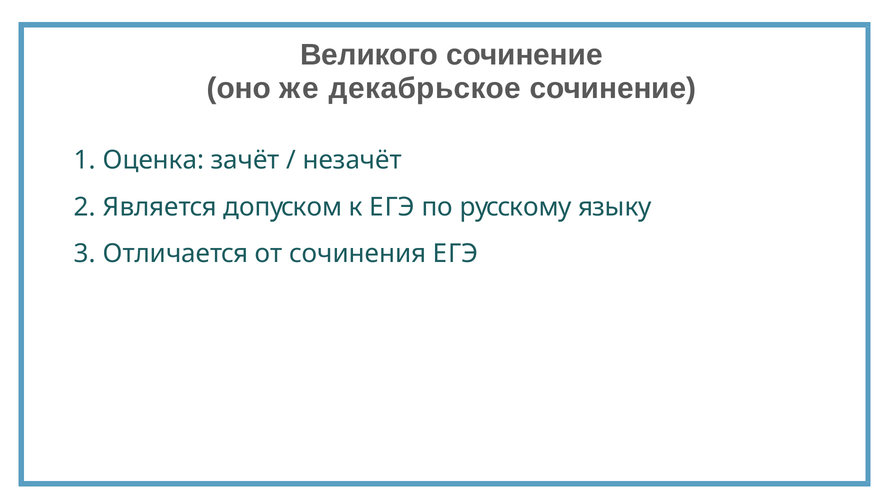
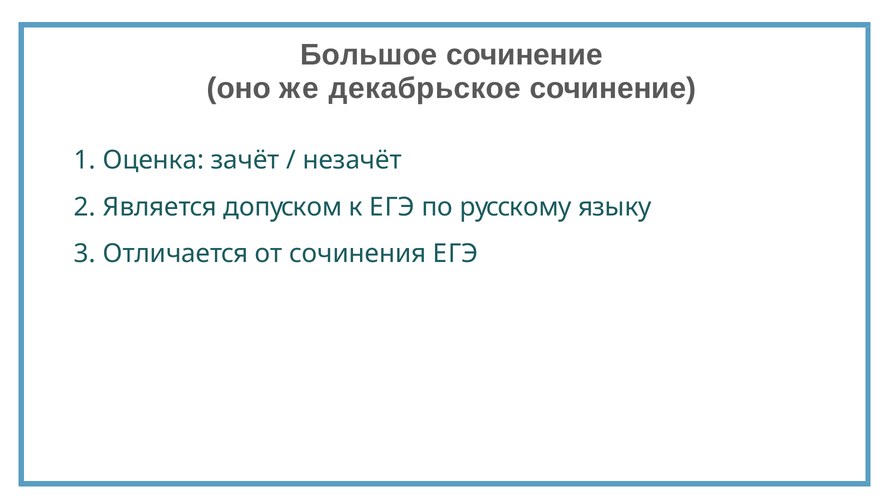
Великого: Великого -> Большое
